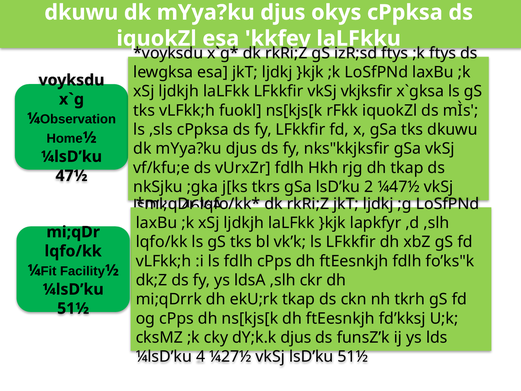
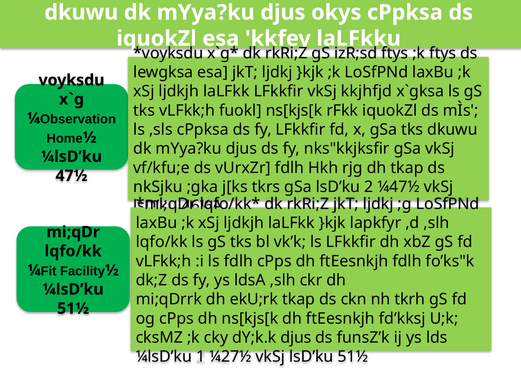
vkjksfir: vkjksfir -> kkjhfjd
4: 4 -> 1
